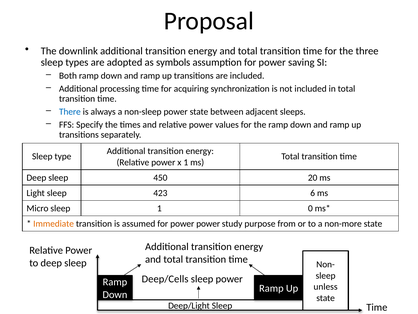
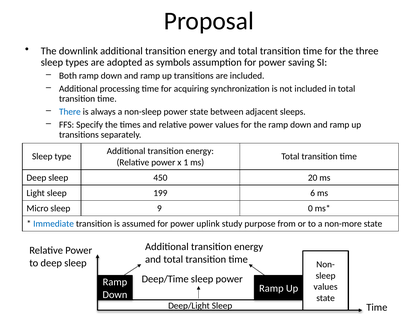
423: 423 -> 199
sleep 1: 1 -> 9
Immediate colour: orange -> blue
power power: power -> uplink
Deep/Cells: Deep/Cells -> Deep/Time
unless at (326, 286): unless -> values
